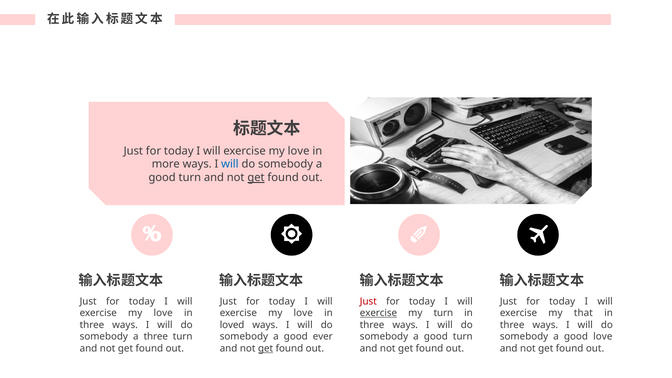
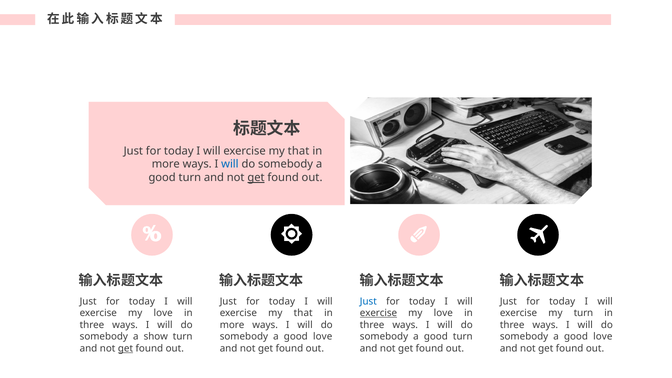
love at (299, 151): love -> that
Just at (368, 301) colour: red -> blue
love at (303, 313): love -> that
turn at (443, 313): turn -> love
my that: that -> turn
loved at (232, 325): loved -> more
a three: three -> show
ever at (323, 337): ever -> love
get at (126, 348) underline: none -> present
get at (266, 348) underline: present -> none
